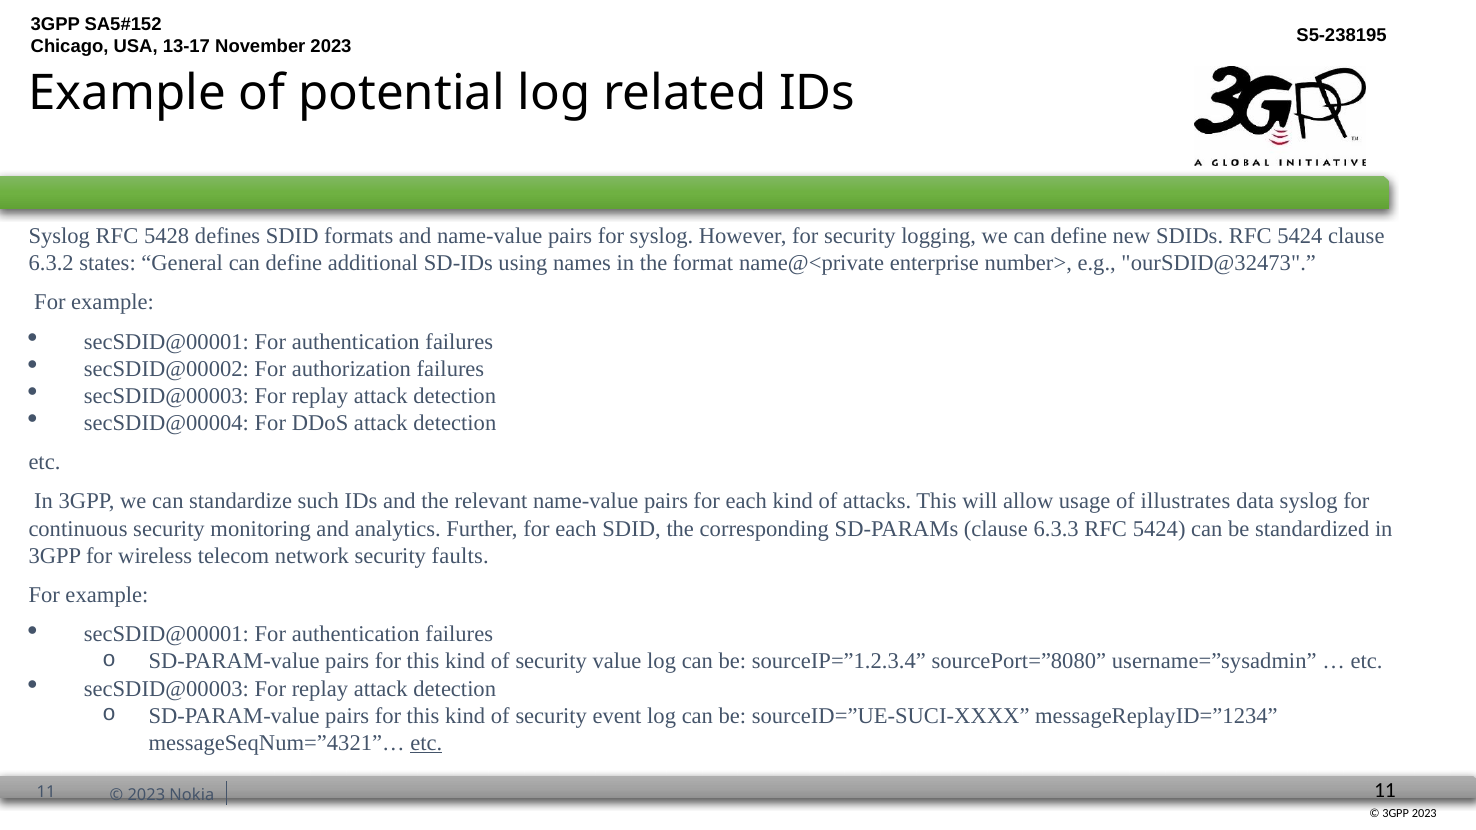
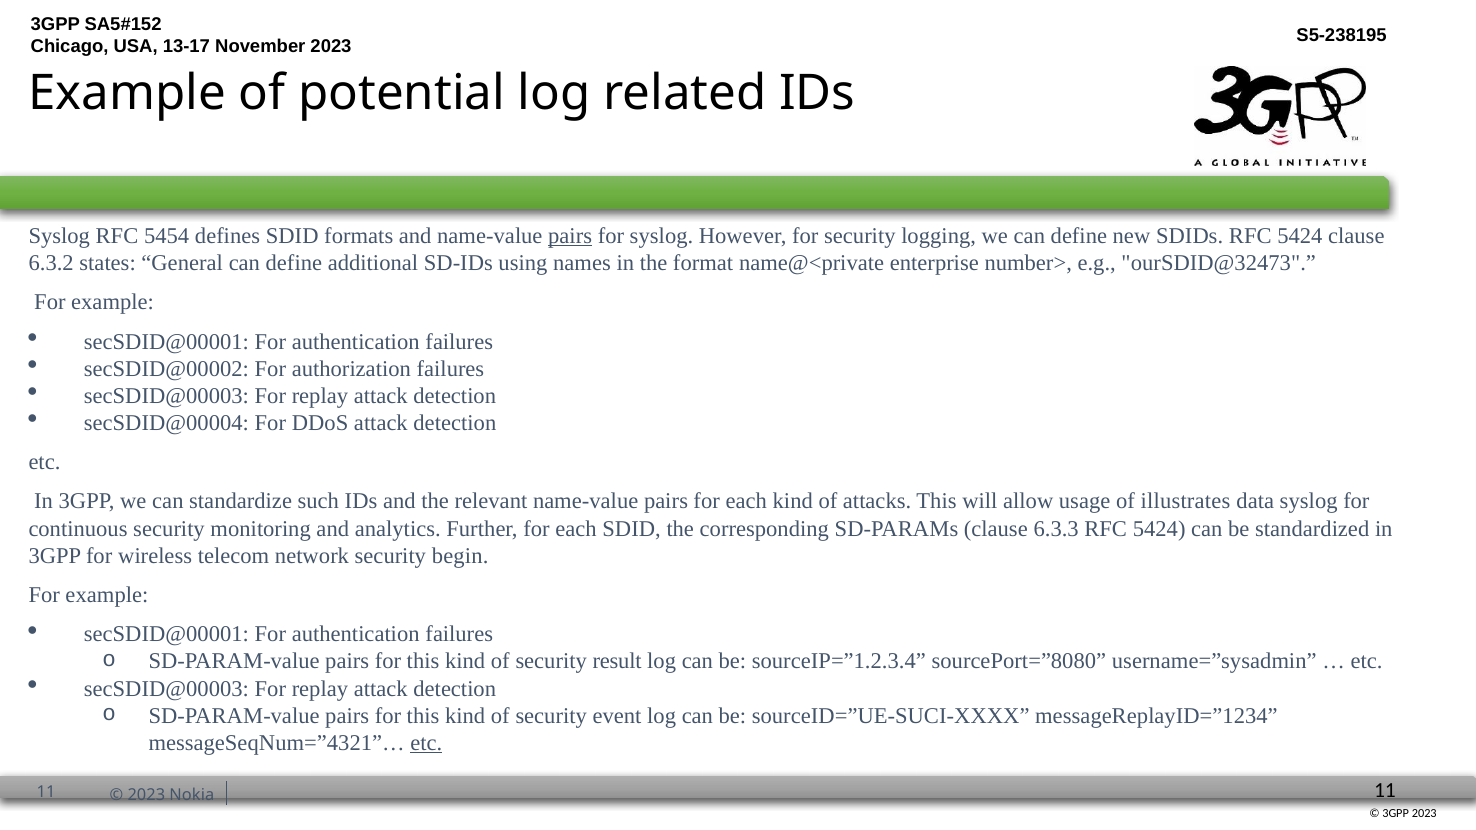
5428: 5428 -> 5454
pairs at (570, 236) underline: none -> present
faults: faults -> begin
value: value -> result
